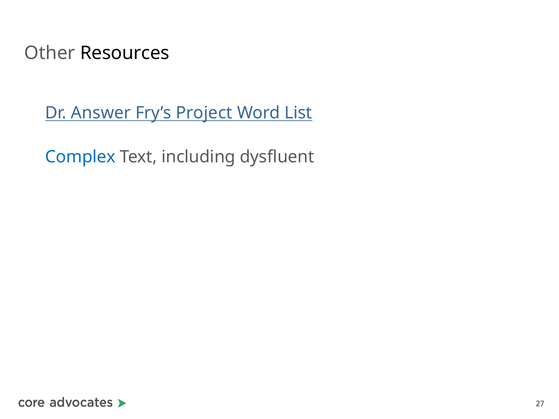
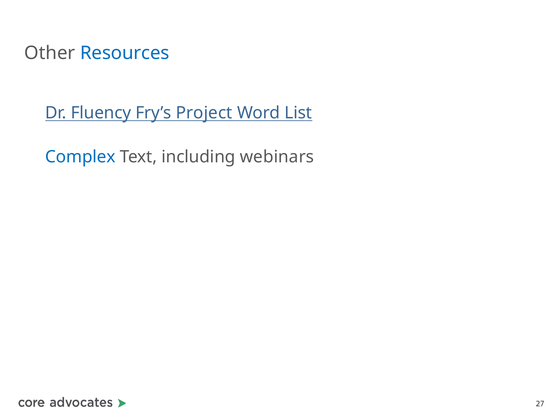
Resources colour: black -> blue
Answer: Answer -> Fluency
dysfluent: dysfluent -> webinars
